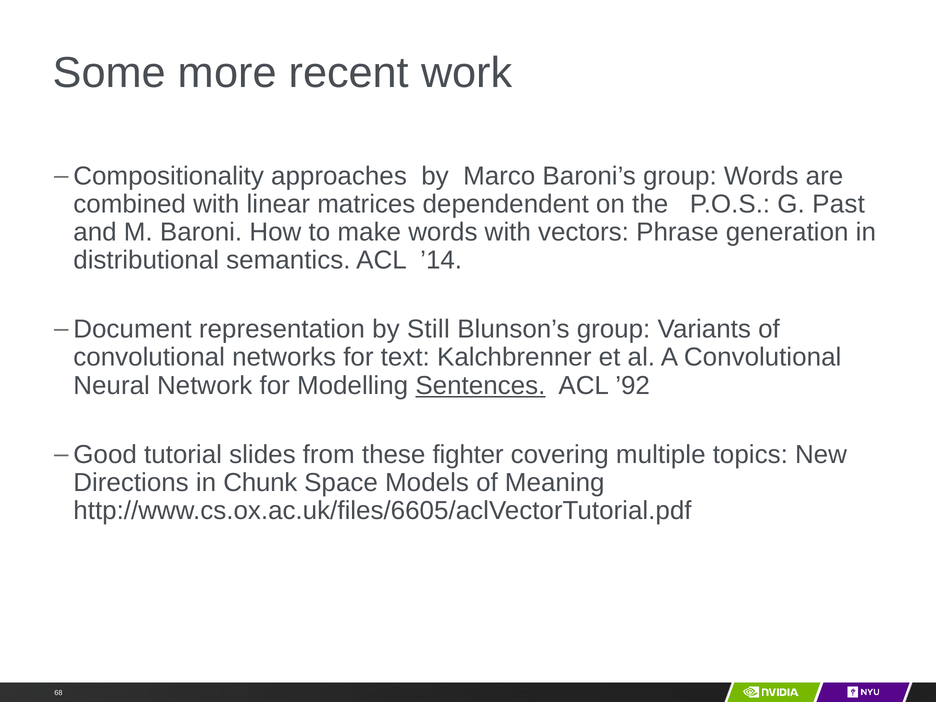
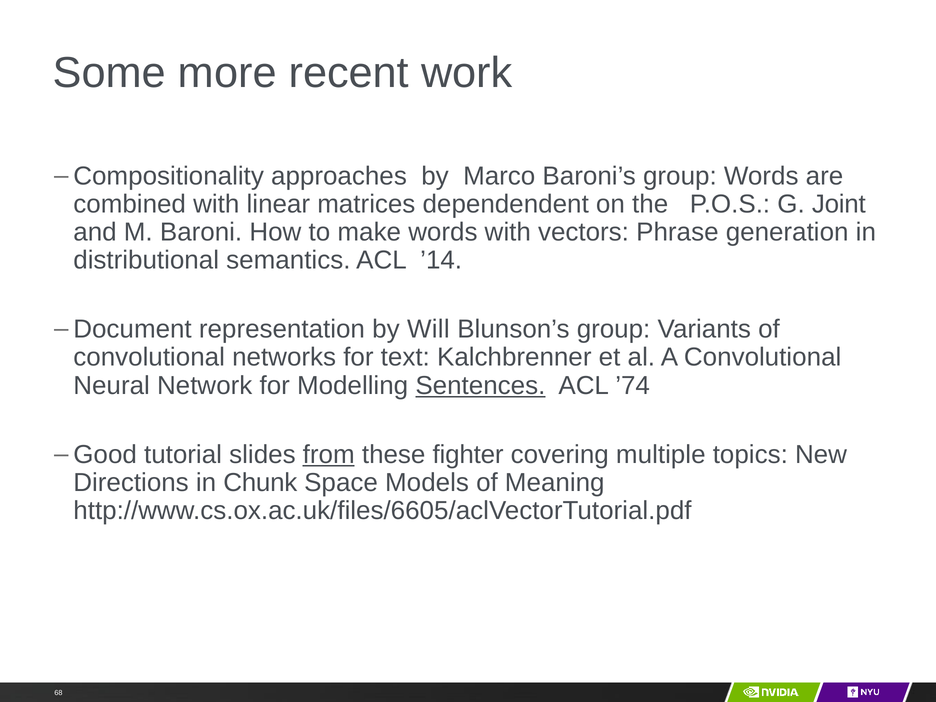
Past: Past -> Joint
Still: Still -> Will
’92: ’92 -> ’74
from underline: none -> present
